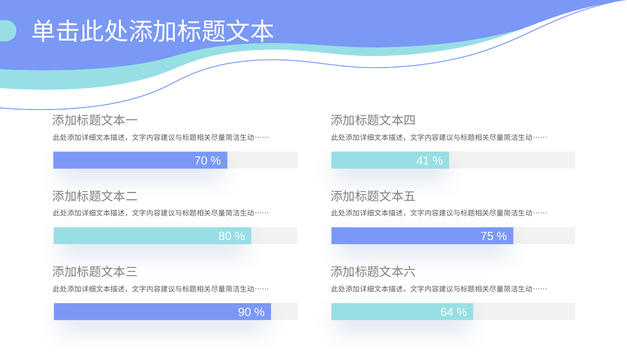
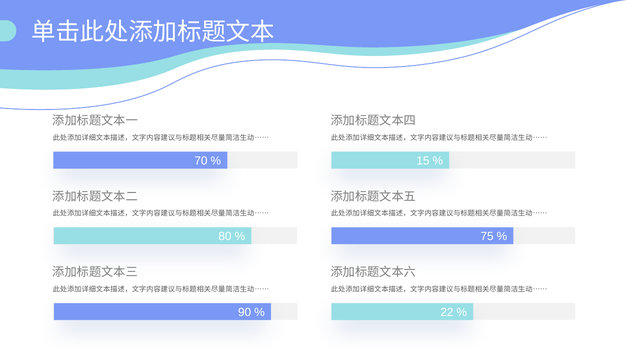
41: 41 -> 15
64: 64 -> 22
